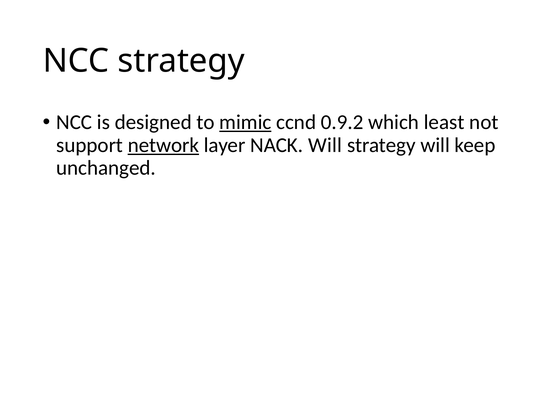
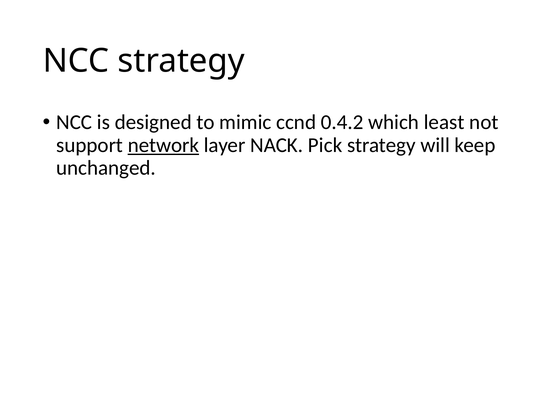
mimic underline: present -> none
0.9.2: 0.9.2 -> 0.4.2
NACK Will: Will -> Pick
